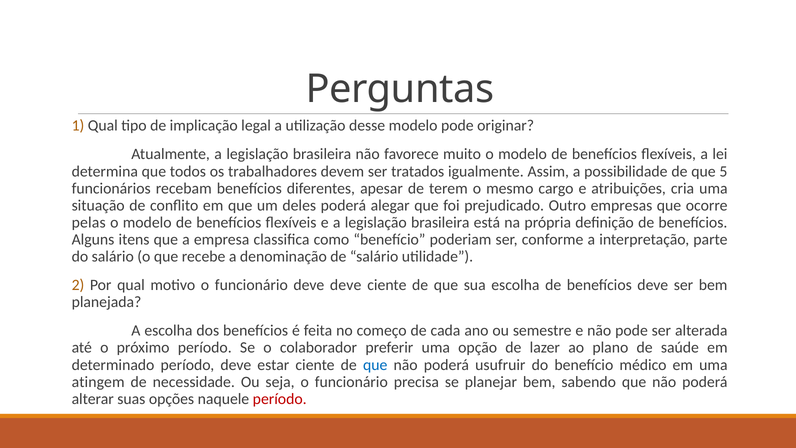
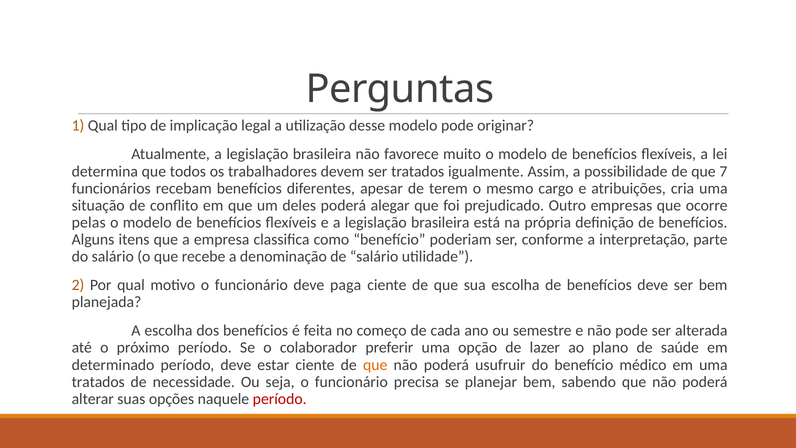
5: 5 -> 7
deve deve: deve -> paga
que at (375, 365) colour: blue -> orange
atingem at (98, 382): atingem -> tratados
